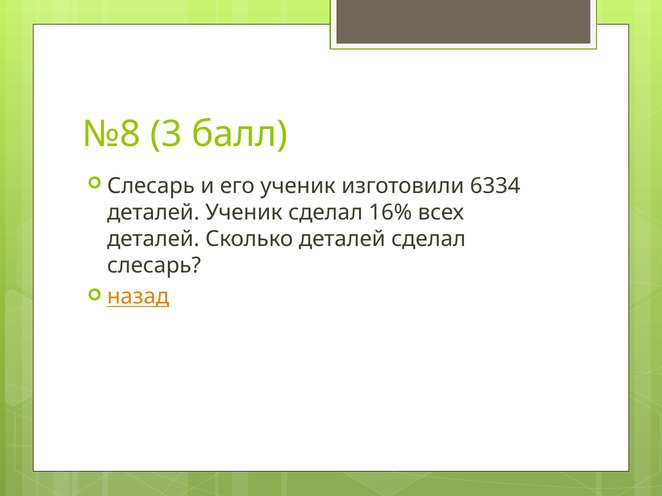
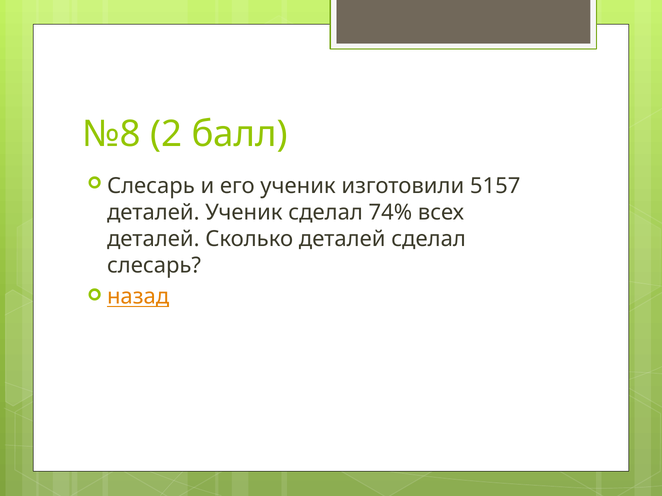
3: 3 -> 2
6334: 6334 -> 5157
16%: 16% -> 74%
